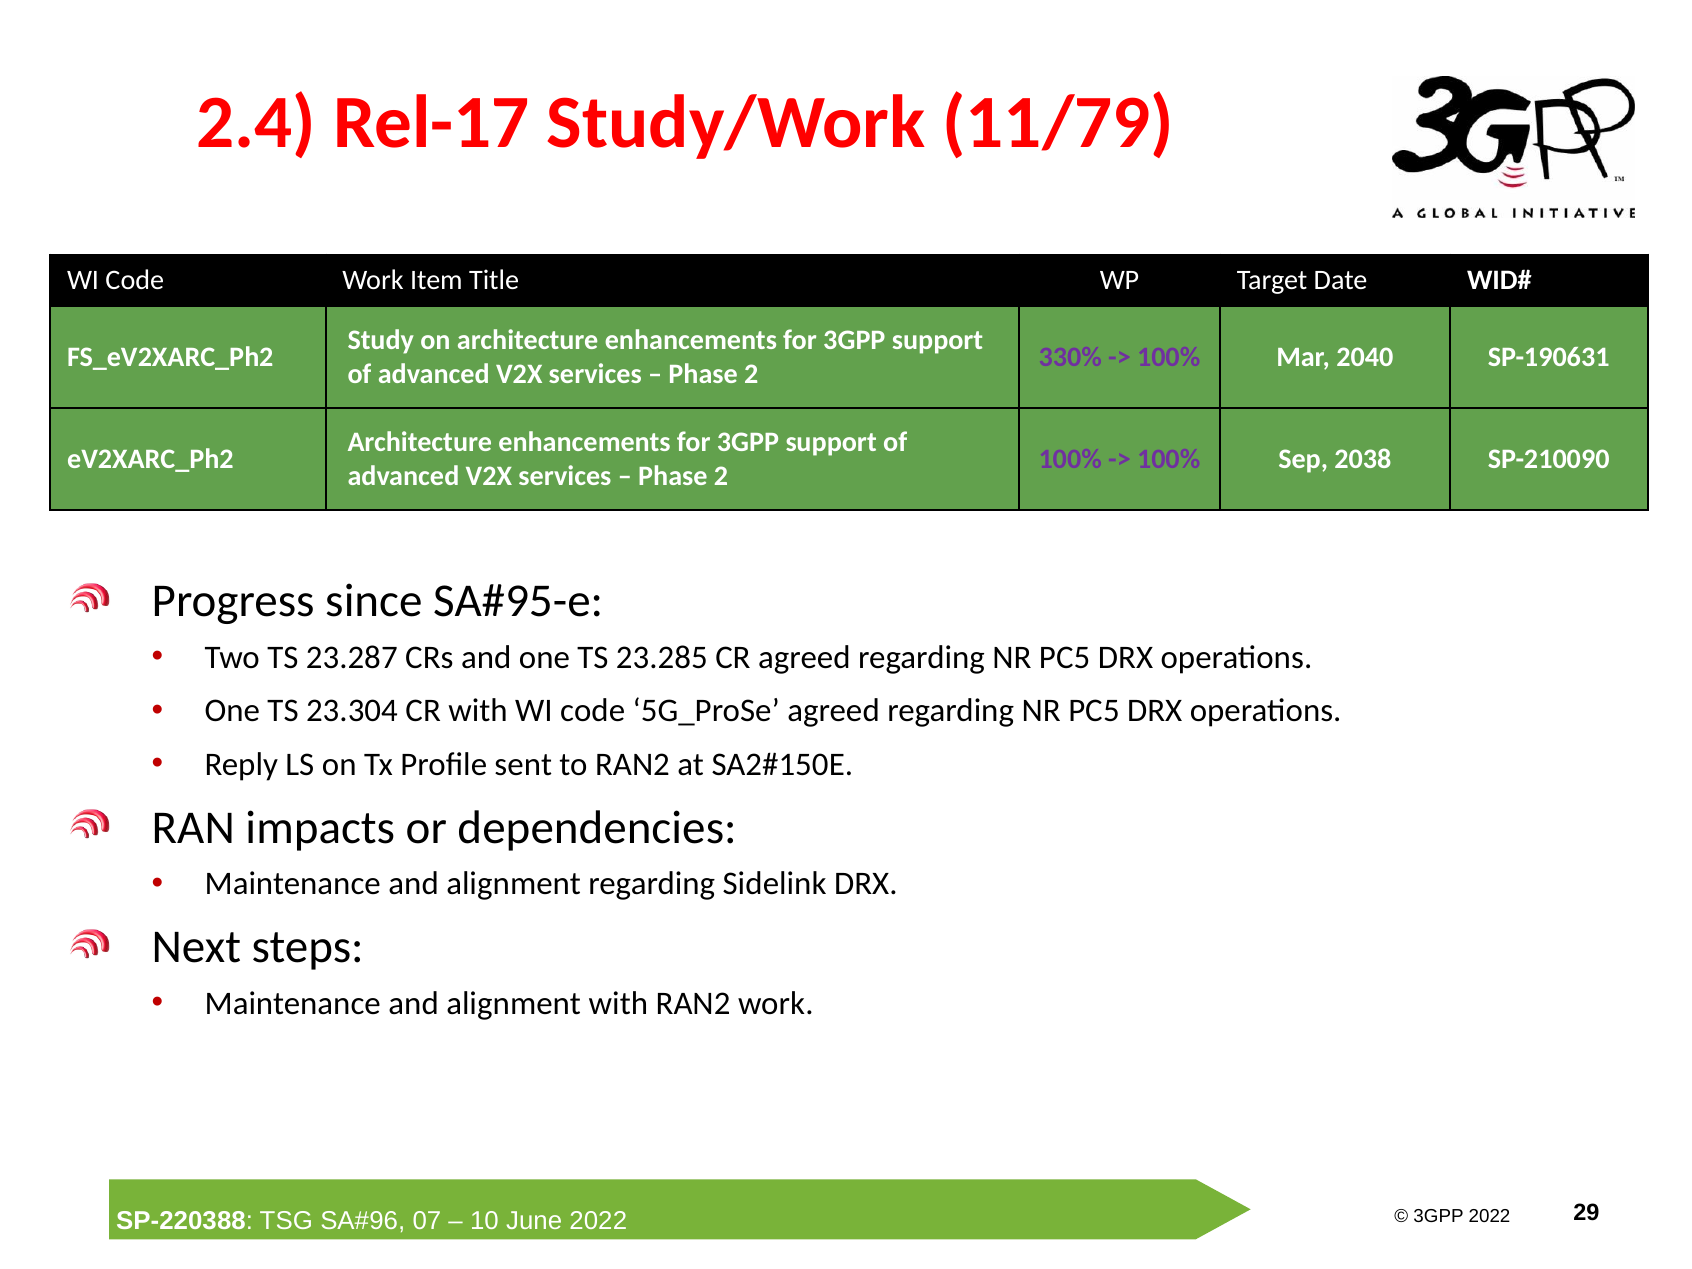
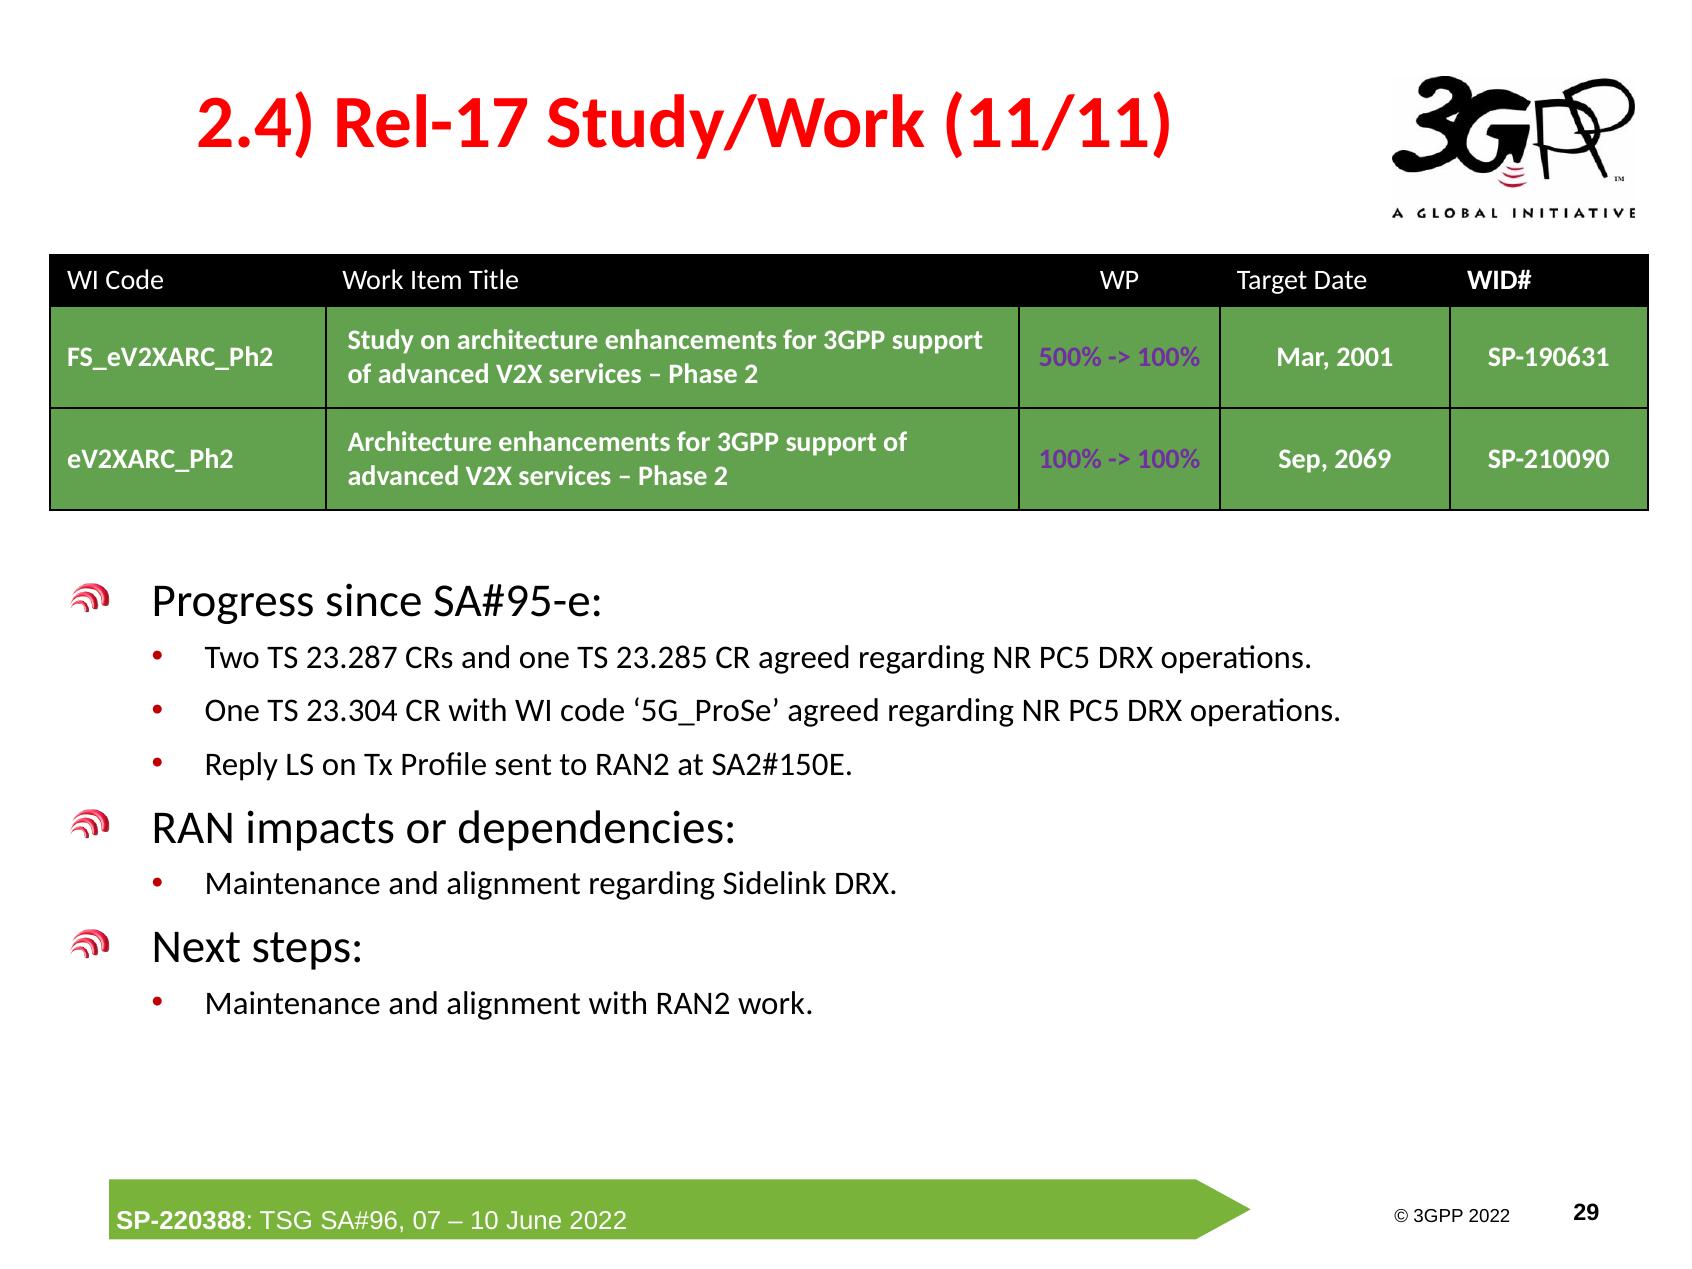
11/79: 11/79 -> 11/11
330%: 330% -> 500%
2040: 2040 -> 2001
2038: 2038 -> 2069
